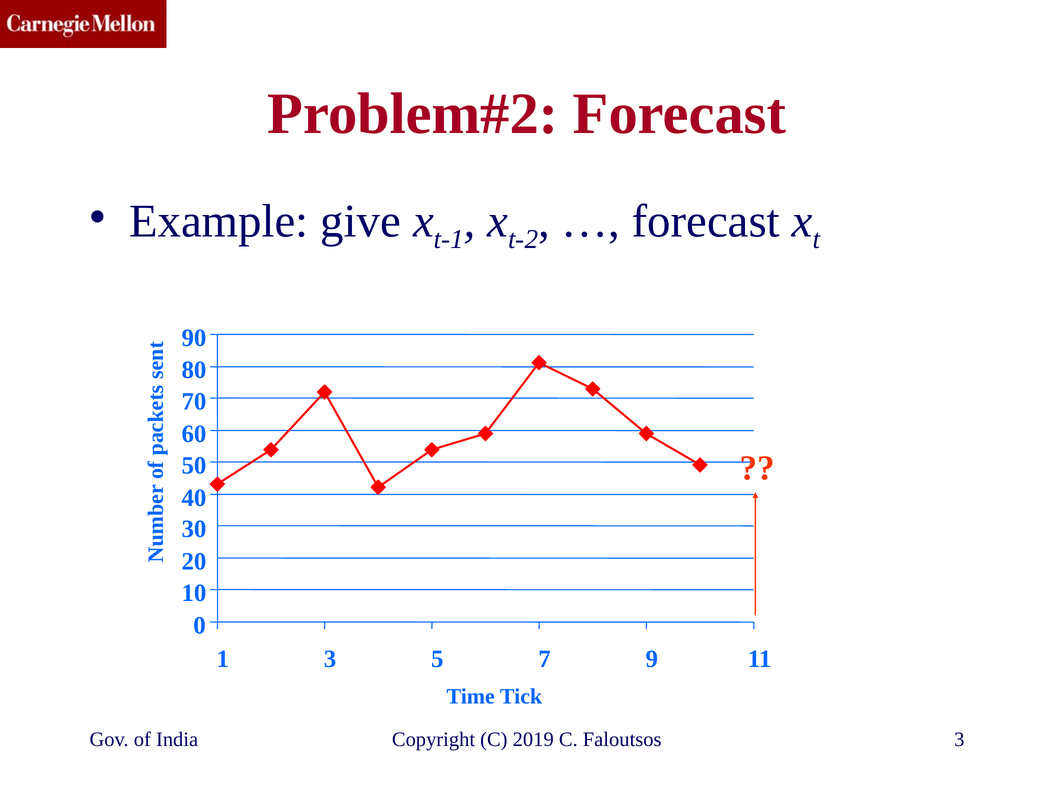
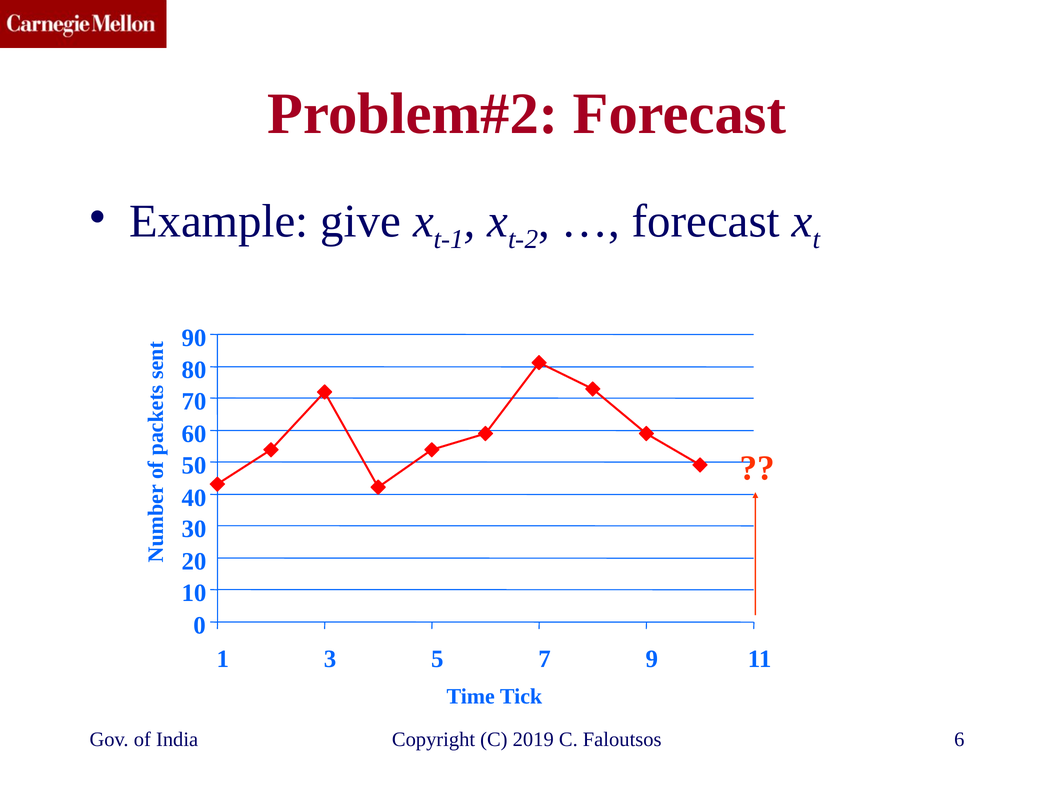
Faloutsos 3: 3 -> 6
